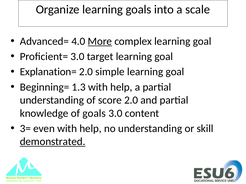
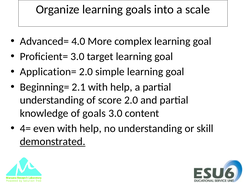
More underline: present -> none
Explanation=: Explanation= -> Application=
1.3: 1.3 -> 2.1
3=: 3= -> 4=
